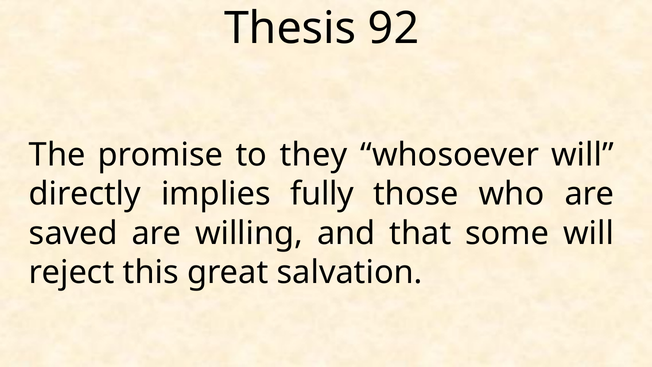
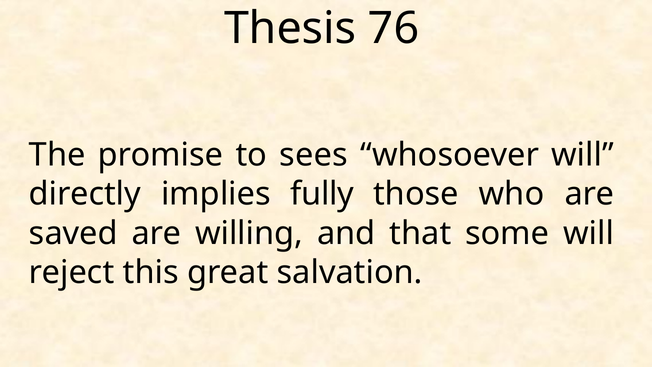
92: 92 -> 76
they: they -> sees
